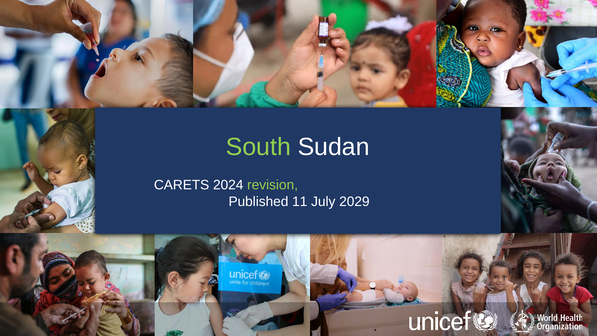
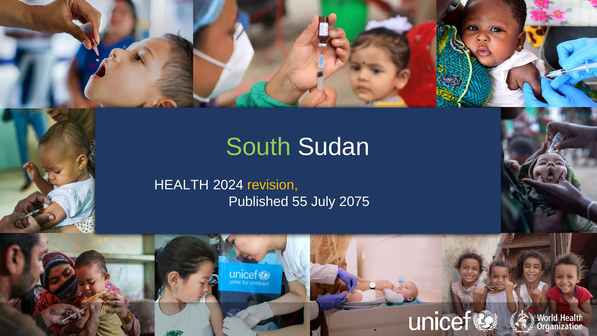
CARETS: CARETS -> HEALTH
revision colour: light green -> yellow
11: 11 -> 55
2029: 2029 -> 2075
